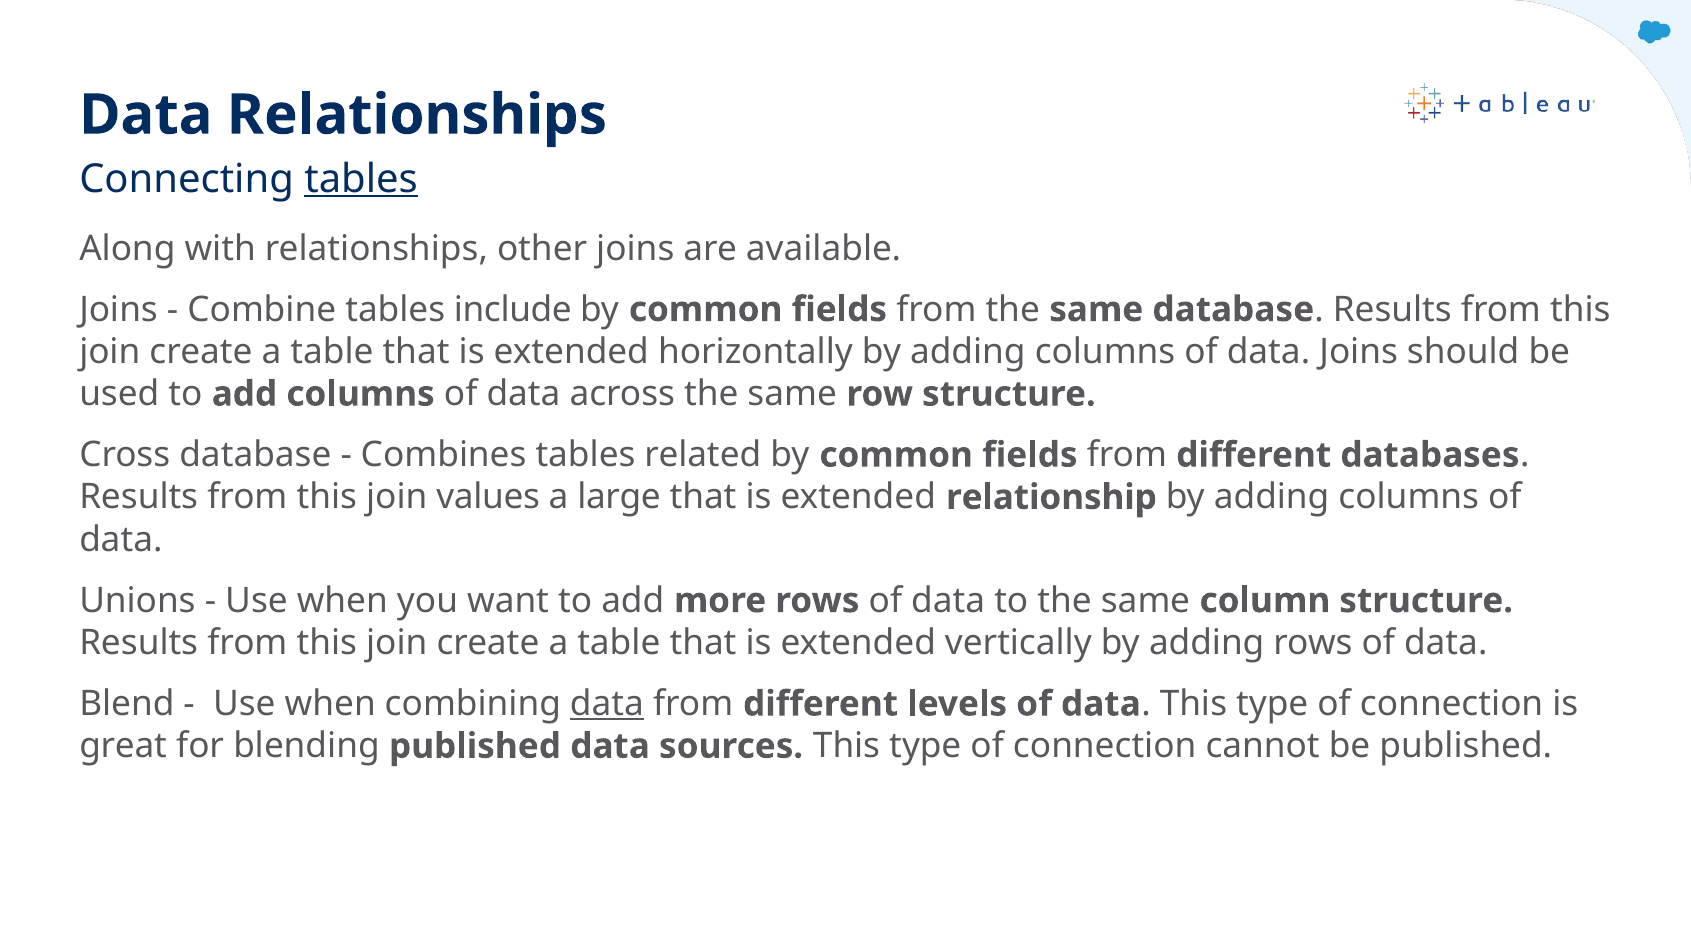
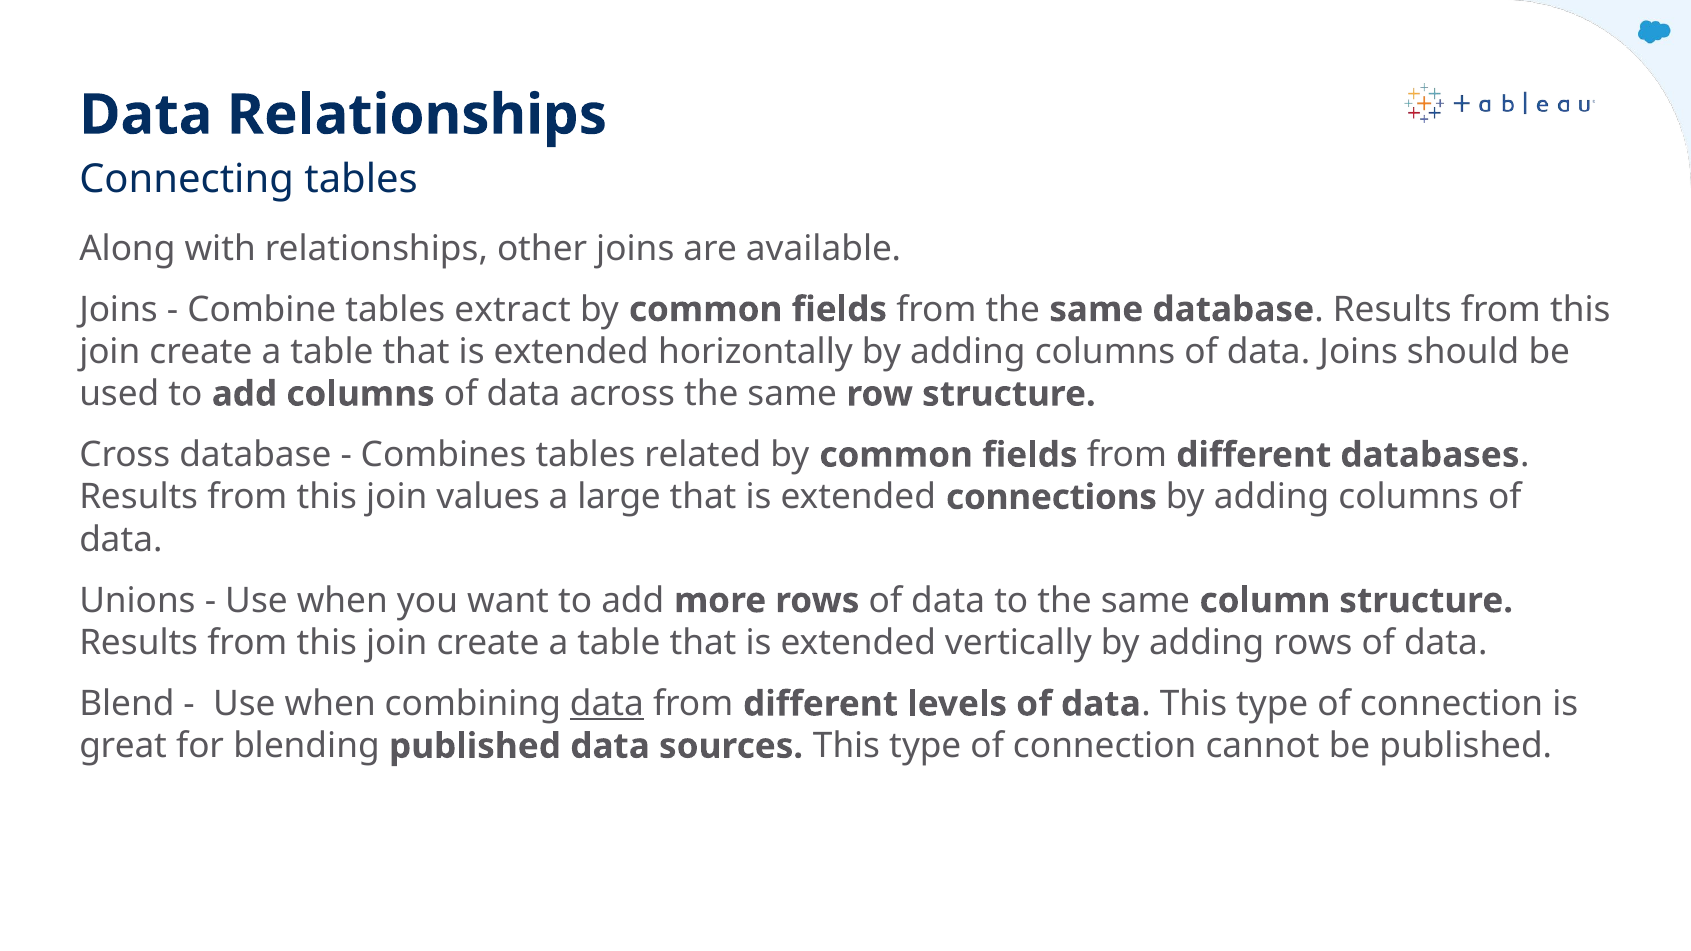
tables at (361, 179) underline: present -> none
include: include -> extract
relationship: relationship -> connections
